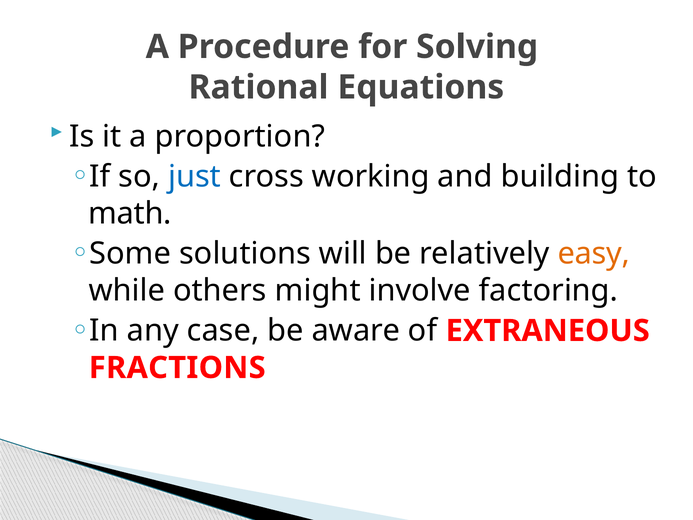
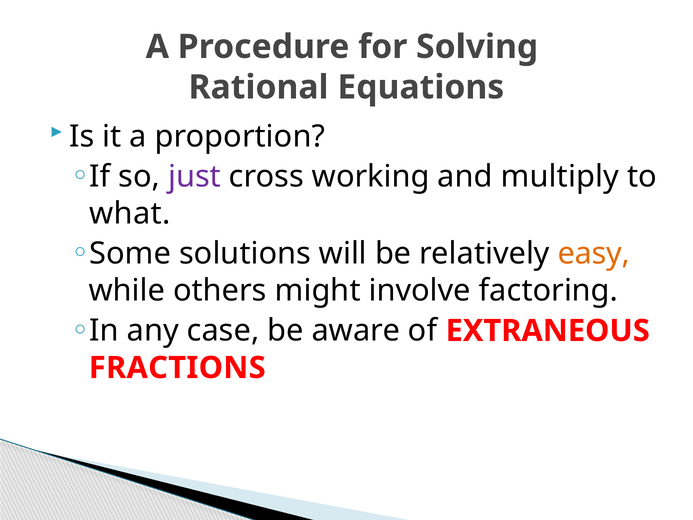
just colour: blue -> purple
building: building -> multiply
math: math -> what
